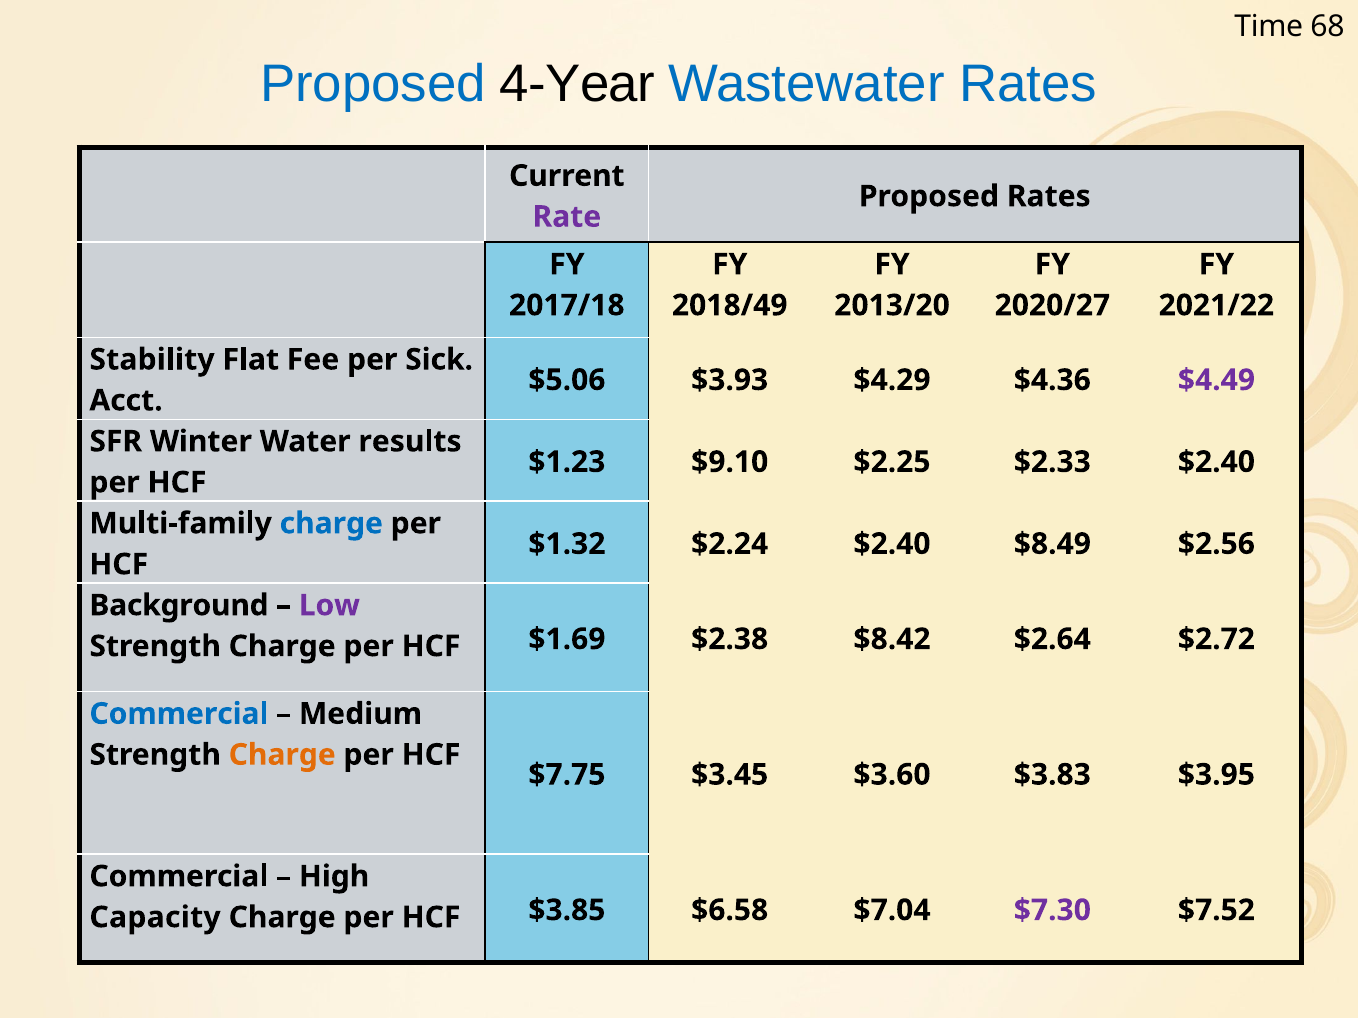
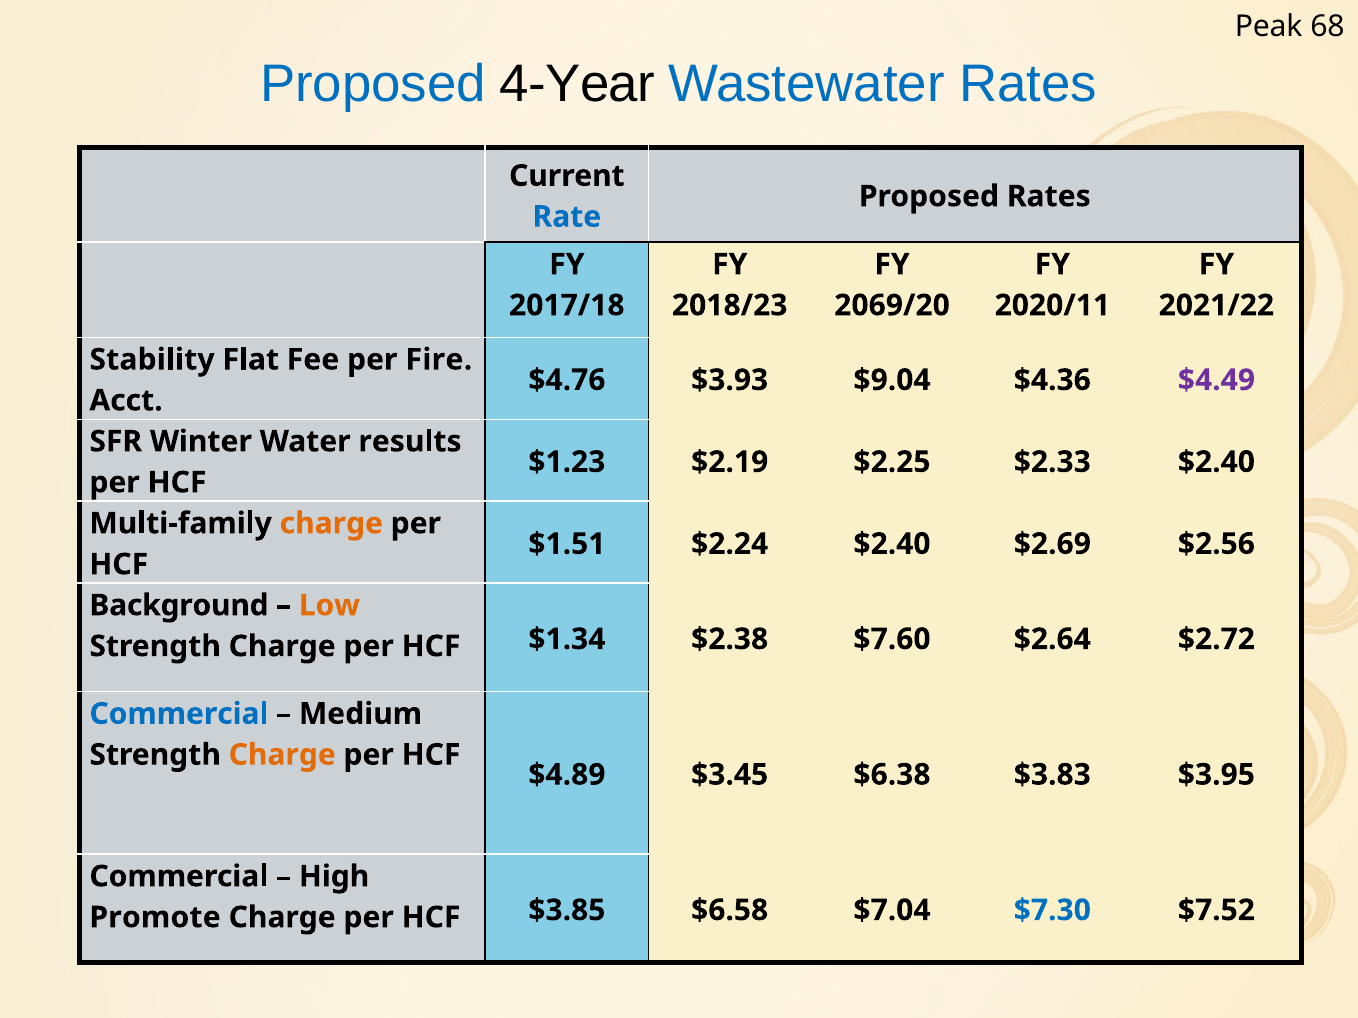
Time: Time -> Peak
Rate colour: purple -> blue
2018/49: 2018/49 -> 2018/23
2013/20: 2013/20 -> 2069/20
2020/27: 2020/27 -> 2020/11
Sick: Sick -> Fire
$5.06: $5.06 -> $4.76
$4.29: $4.29 -> $9.04
$9.10: $9.10 -> $2.19
charge at (331, 524) colour: blue -> orange
$1.32: $1.32 -> $1.51
$8.49: $8.49 -> $2.69
Low colour: purple -> orange
$1.69: $1.69 -> $1.34
$8.42: $8.42 -> $7.60
$7.75: $7.75 -> $4.89
$3.60: $3.60 -> $6.38
Capacity: Capacity -> Promote
$7.30 colour: purple -> blue
